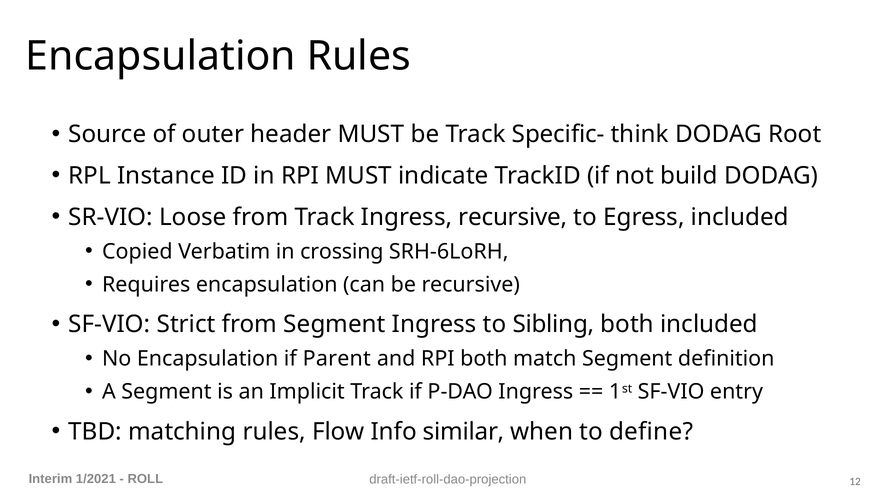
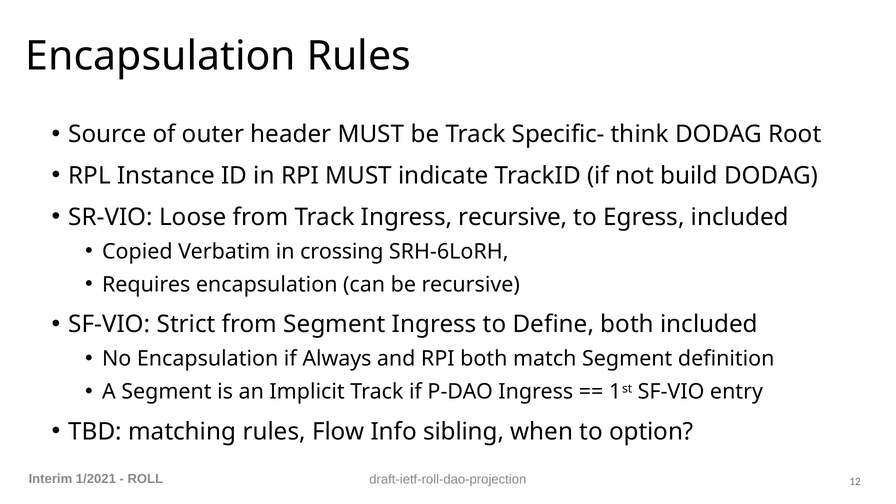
Sibling: Sibling -> Define
Parent: Parent -> Always
similar: similar -> sibling
define: define -> option
